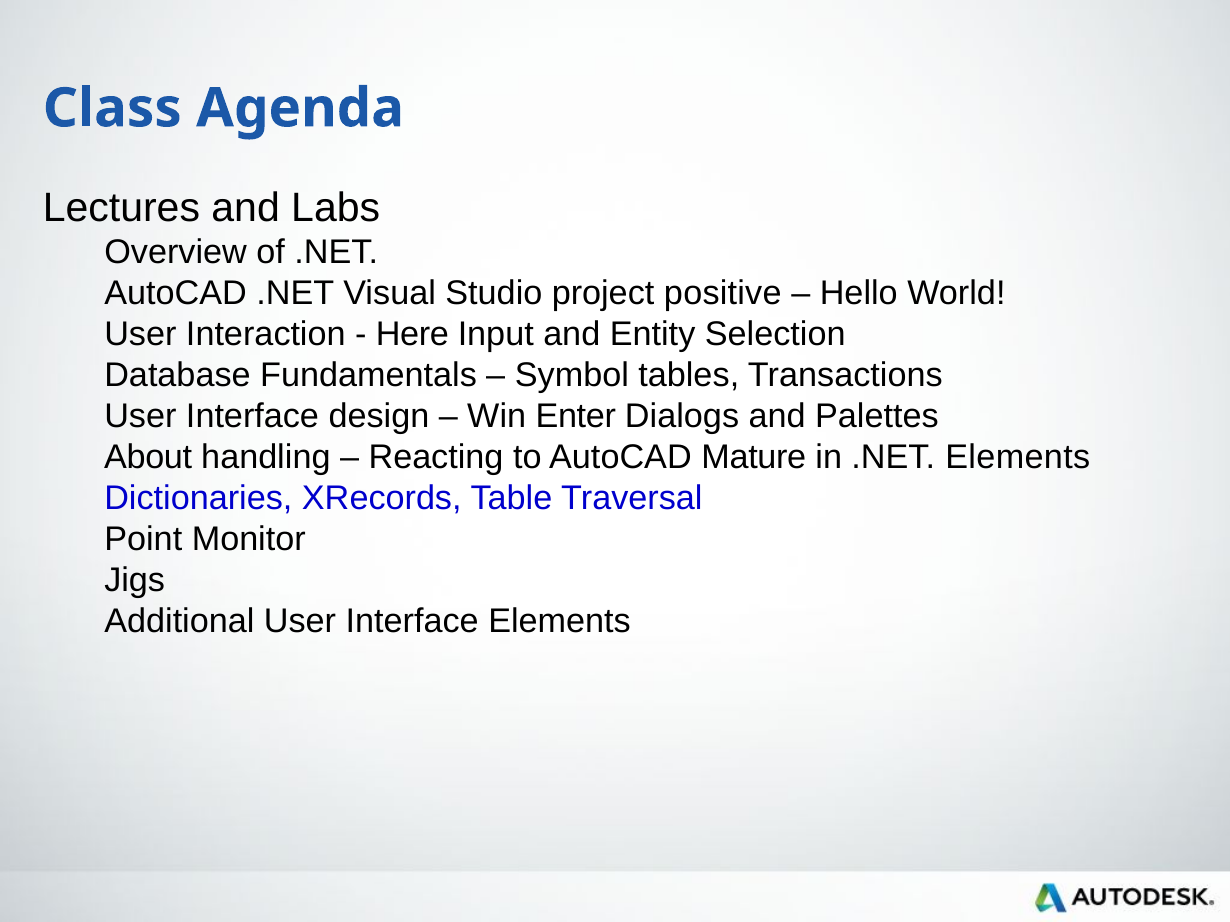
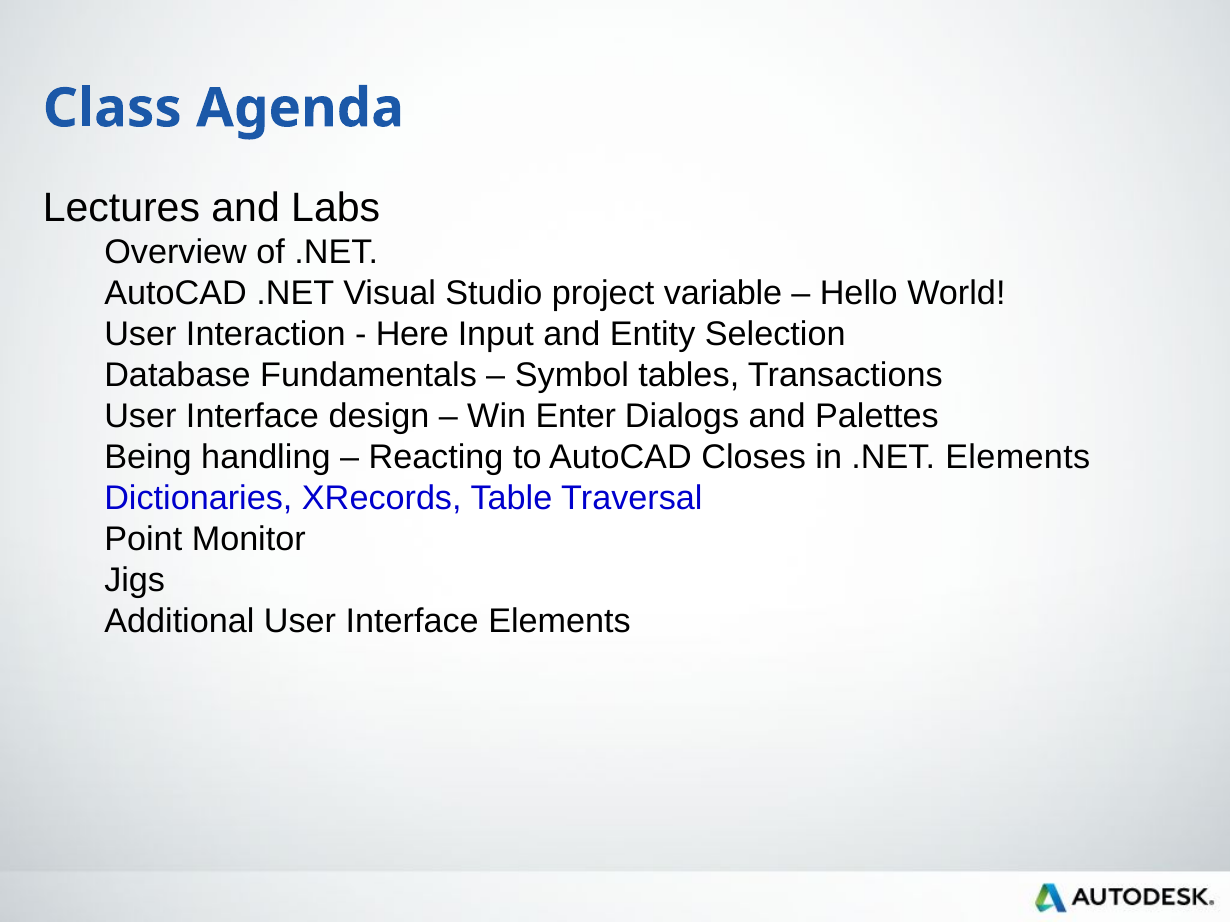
positive: positive -> variable
About: About -> Being
Mature: Mature -> Closes
